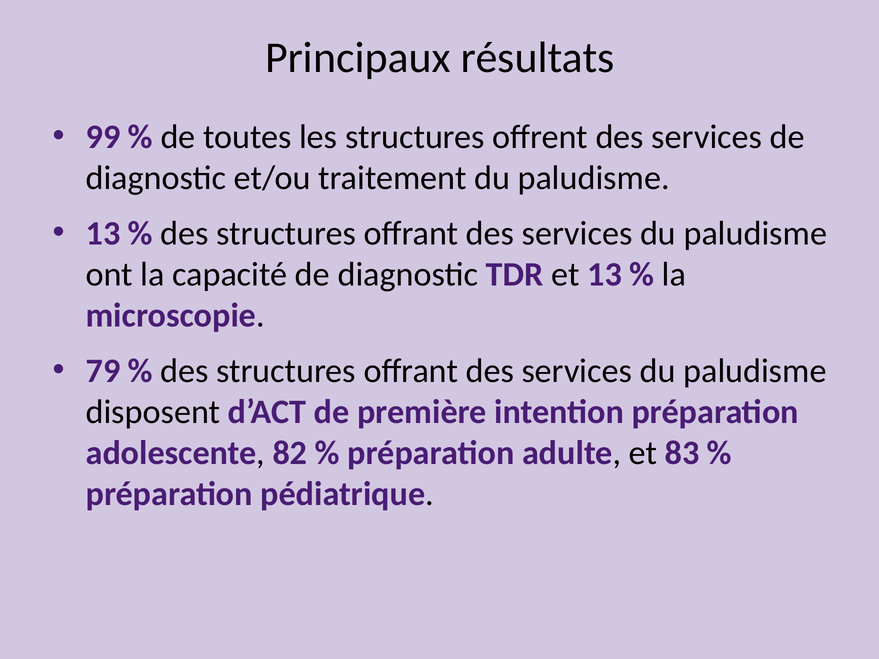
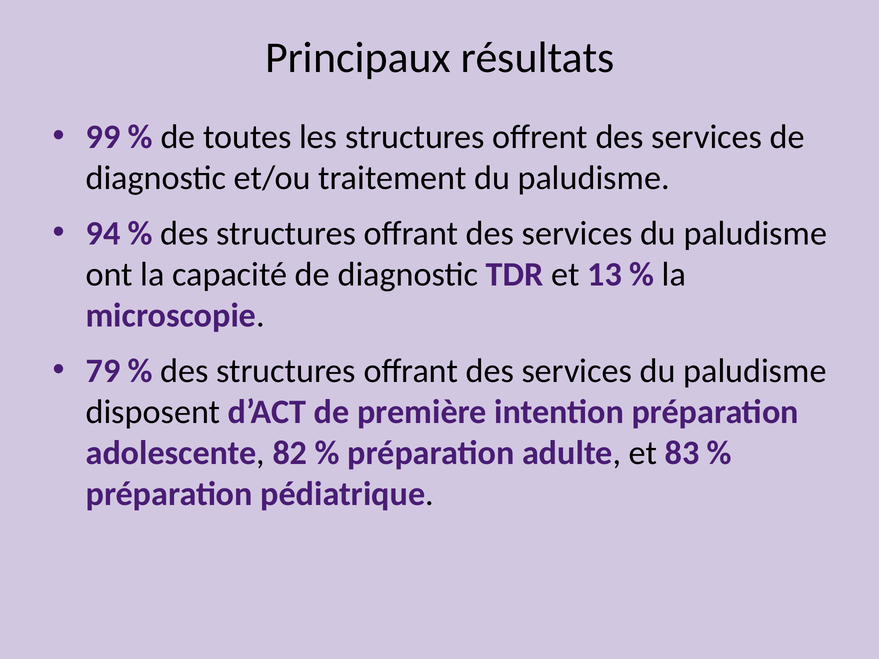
13 at (103, 234): 13 -> 94
